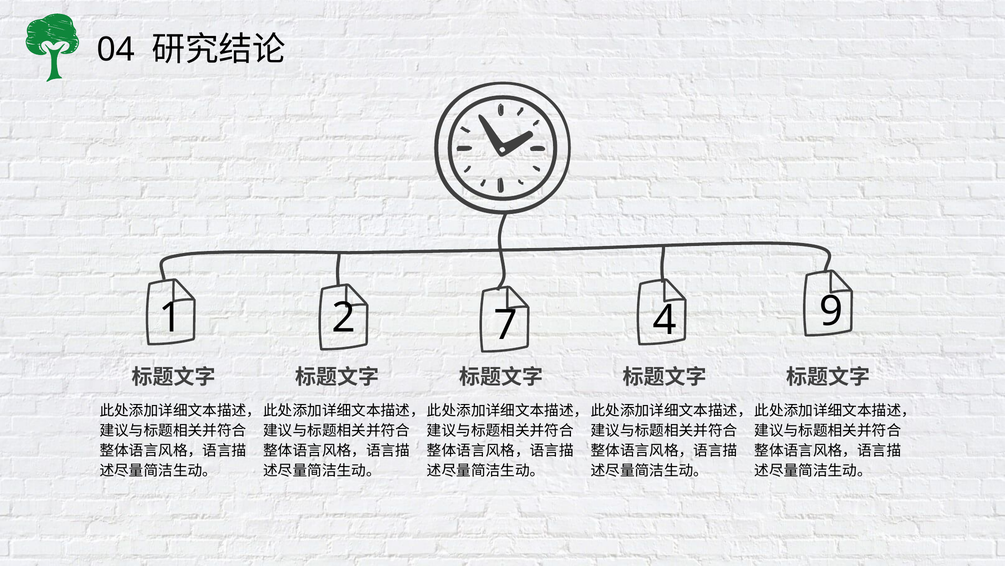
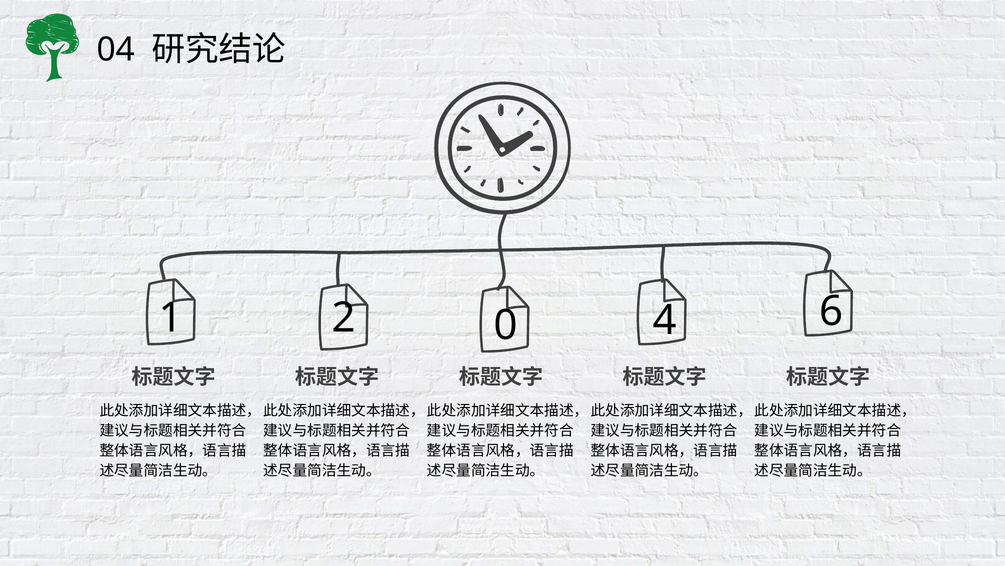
7: 7 -> 0
9: 9 -> 6
